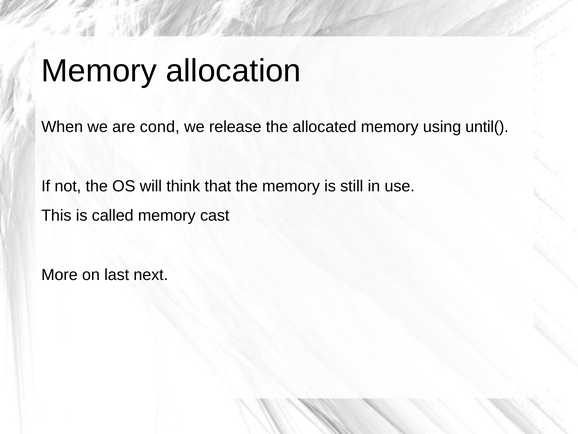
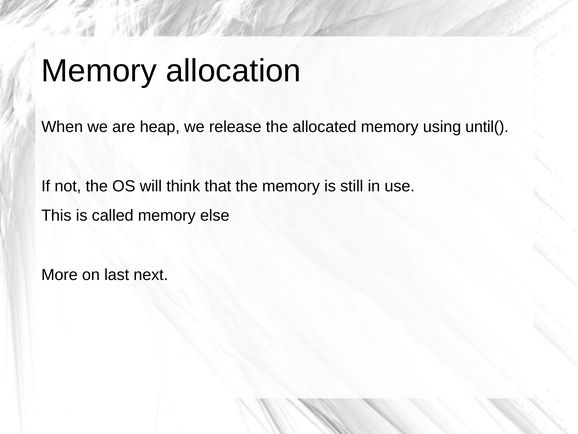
cond: cond -> heap
cast: cast -> else
